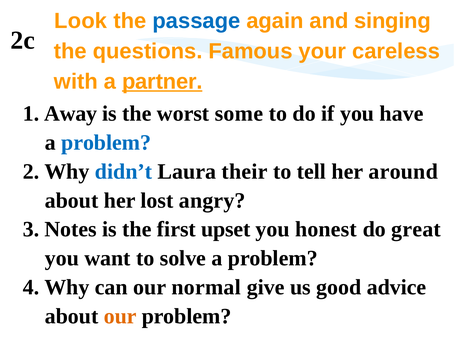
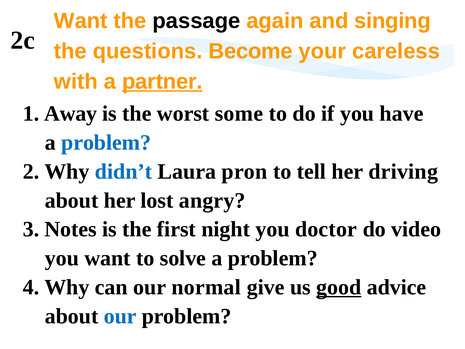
Look at (81, 21): Look -> Want
passage colour: blue -> black
Famous: Famous -> Become
their: their -> pron
around: around -> driving
upset: upset -> night
honest: honest -> doctor
great: great -> video
good underline: none -> present
our at (120, 316) colour: orange -> blue
